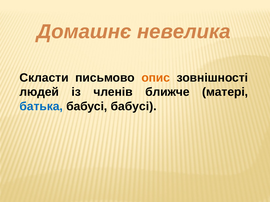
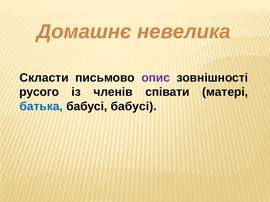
опис colour: orange -> purple
людей: людей -> русого
ближче: ближче -> співати
